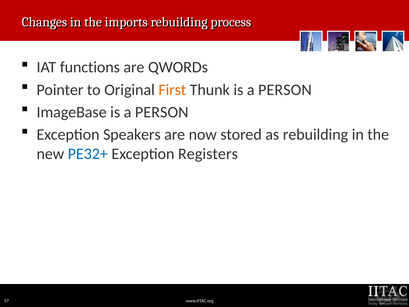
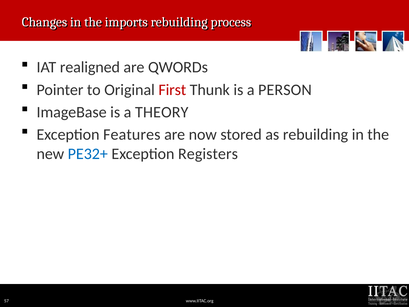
functions: functions -> realigned
First colour: orange -> red
ImageBase is a PERSON: PERSON -> THEORY
Speakers: Speakers -> Features
